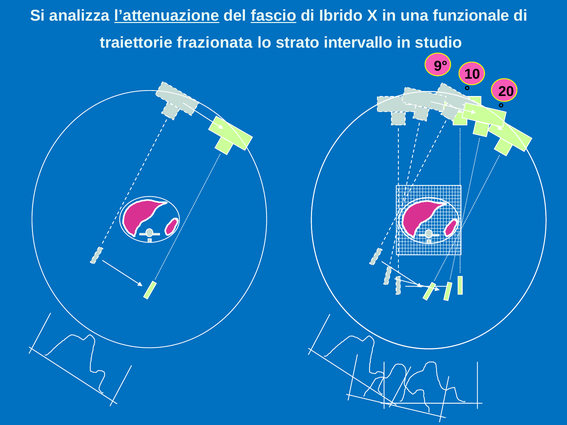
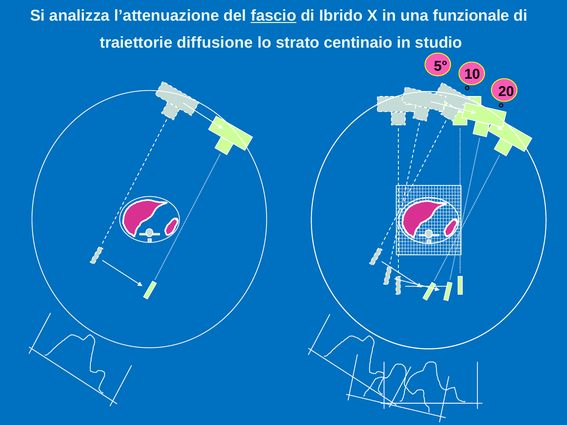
l’attenuazione underline: present -> none
frazionata: frazionata -> diffusione
intervallo: intervallo -> centinaio
9°: 9° -> 5°
